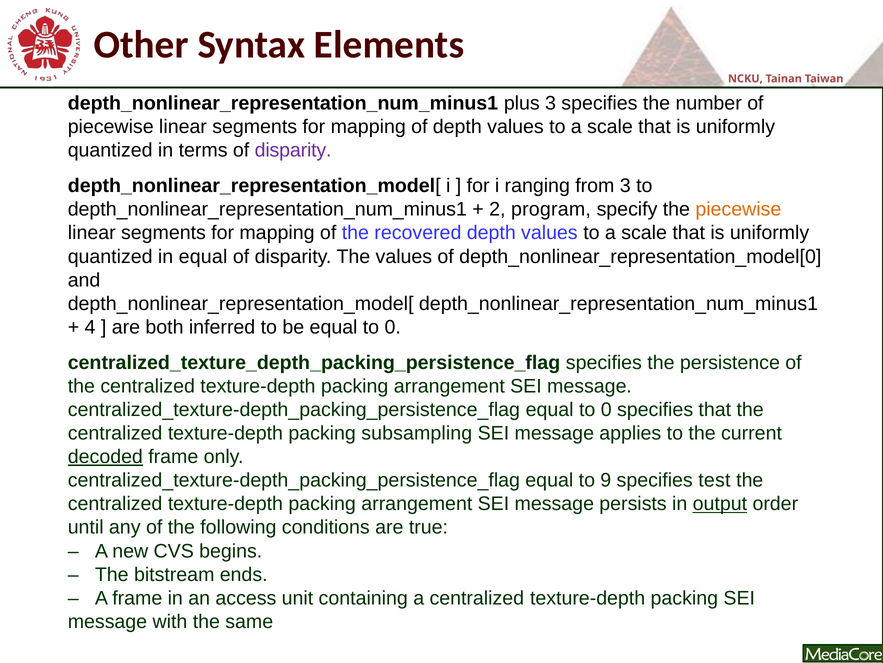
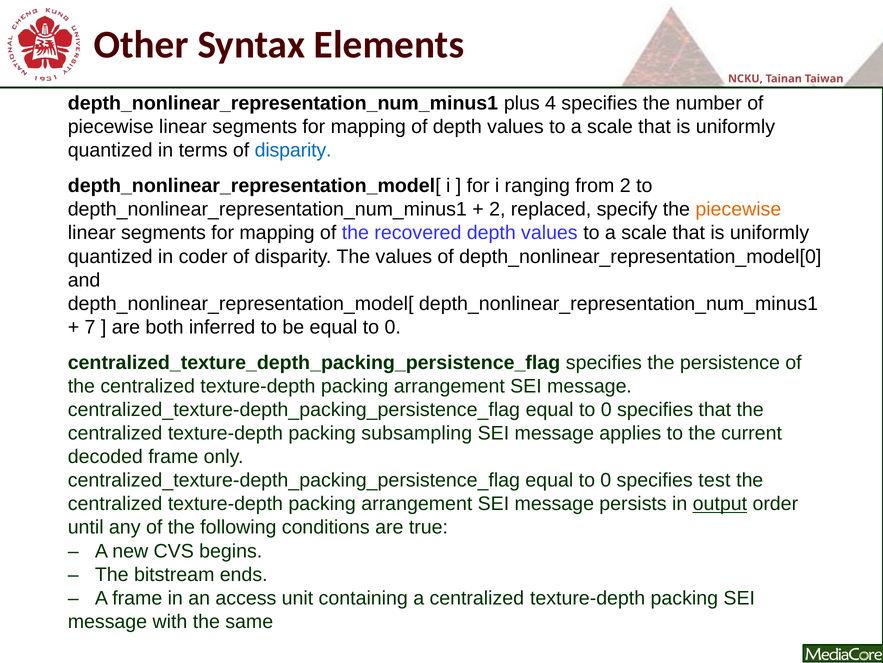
plus 3: 3 -> 4
disparity at (293, 150) colour: purple -> blue
from 3: 3 -> 2
program: program -> replaced
in equal: equal -> coder
4: 4 -> 7
decoded underline: present -> none
9 at (606, 480): 9 -> 0
